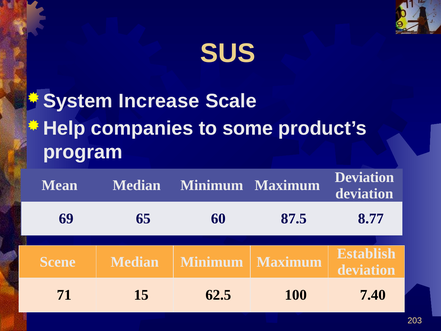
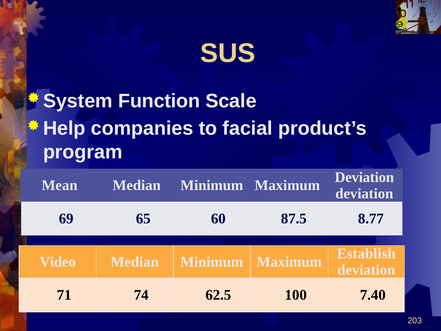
Increase: Increase -> Function
some: some -> facial
Scene: Scene -> Video
15: 15 -> 74
